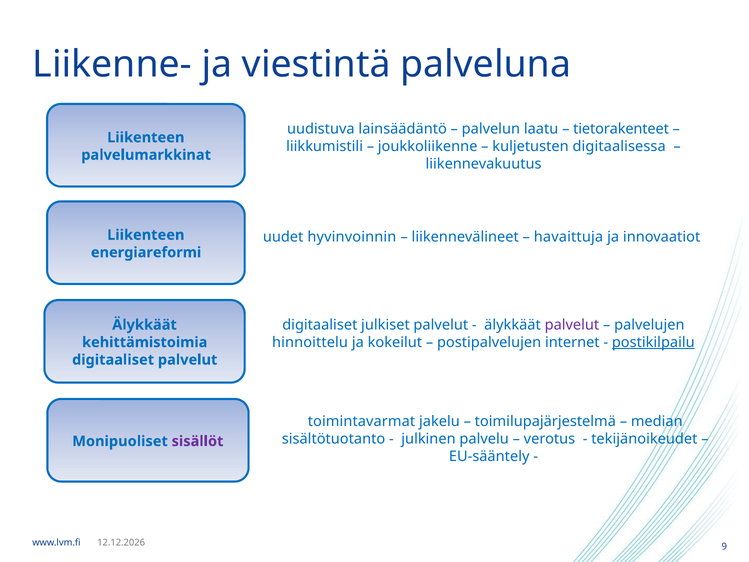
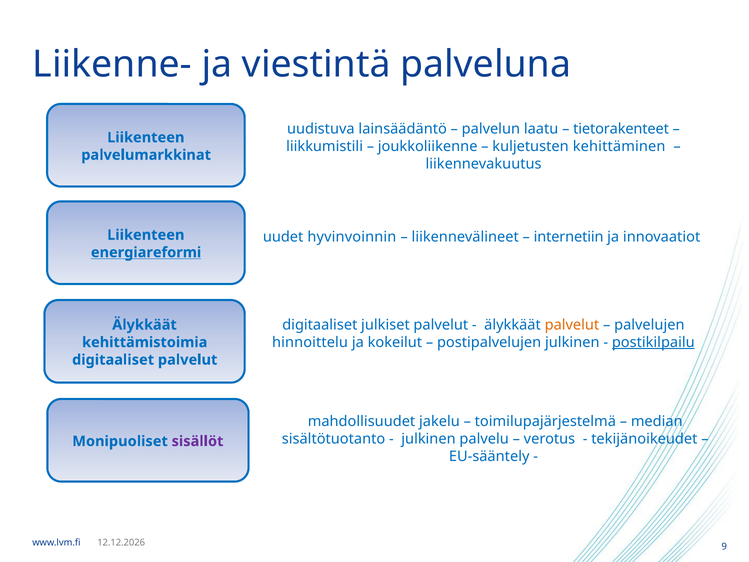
digitaalisessa: digitaalisessa -> kehittäminen
havaittuja: havaittuja -> internetiin
energiareformi underline: none -> present
palvelut at (572, 325) colour: purple -> orange
postipalvelujen internet: internet -> julkinen
toimintavarmat: toimintavarmat -> mahdollisuudet
